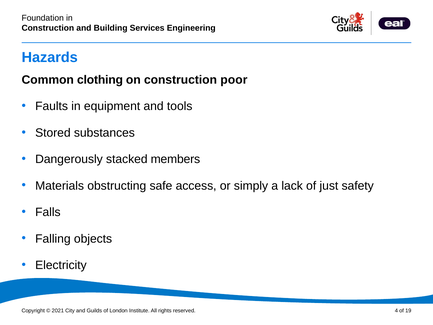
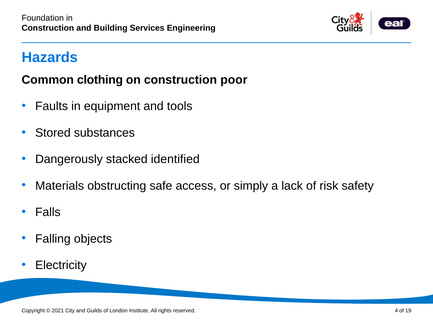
members: members -> identified
just: just -> risk
